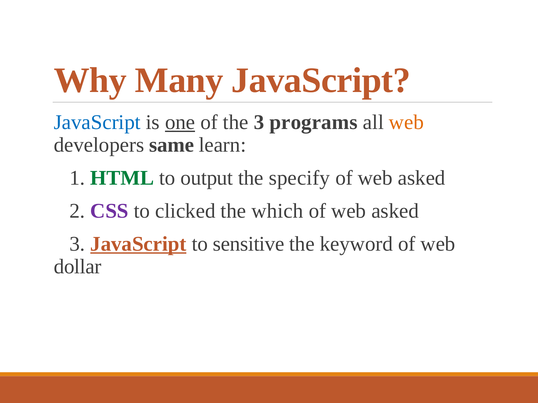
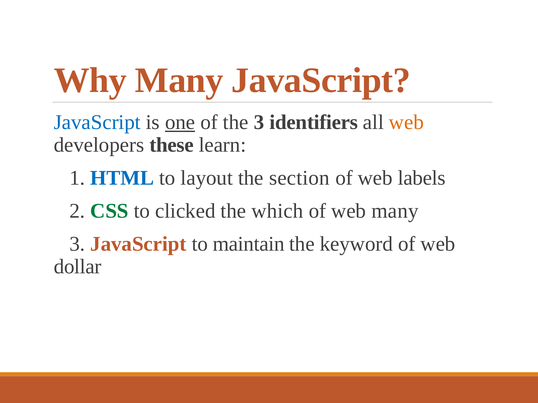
programs: programs -> identifiers
same: same -> these
HTML colour: green -> blue
output: output -> layout
specify: specify -> section
asked at (422, 178): asked -> labels
CSS colour: purple -> green
asked at (395, 211): asked -> many
JavaScript at (138, 244) underline: present -> none
sensitive: sensitive -> maintain
